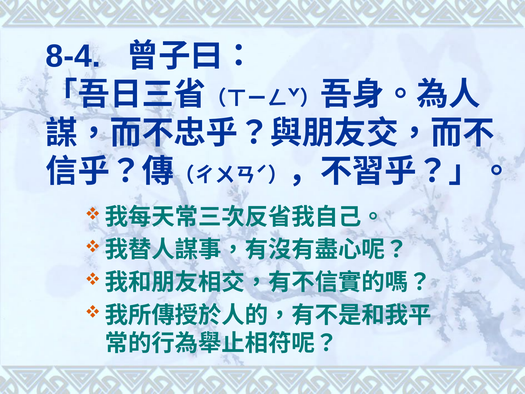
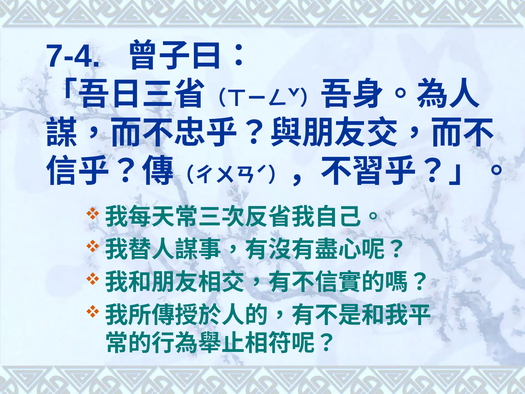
8-4: 8-4 -> 7-4
